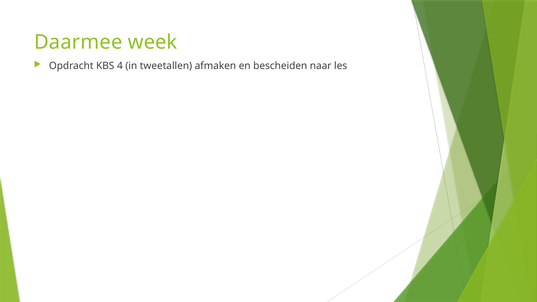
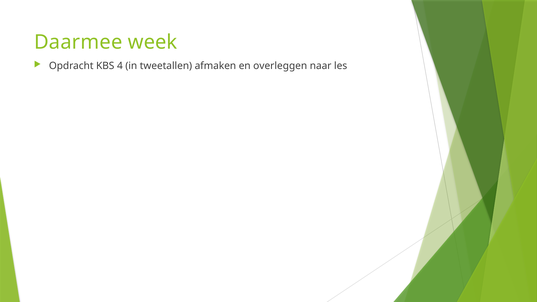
bescheiden: bescheiden -> overleggen
